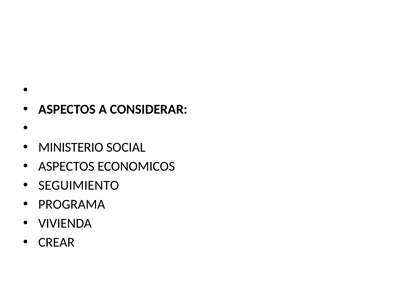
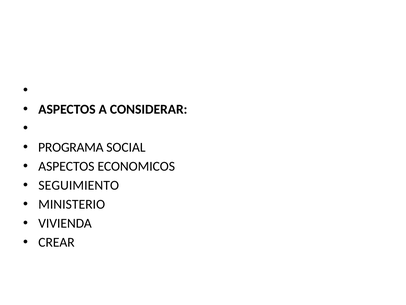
MINISTERIO: MINISTERIO -> PROGRAMA
PROGRAMA: PROGRAMA -> MINISTERIO
